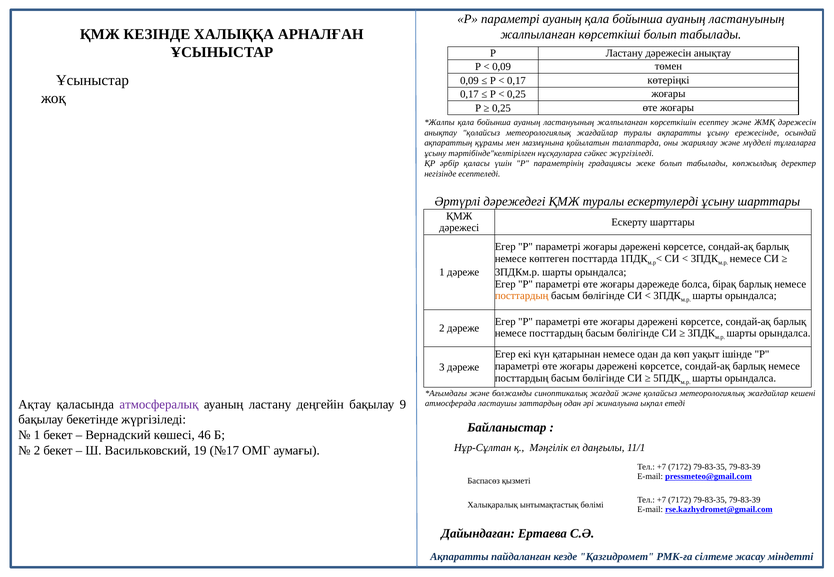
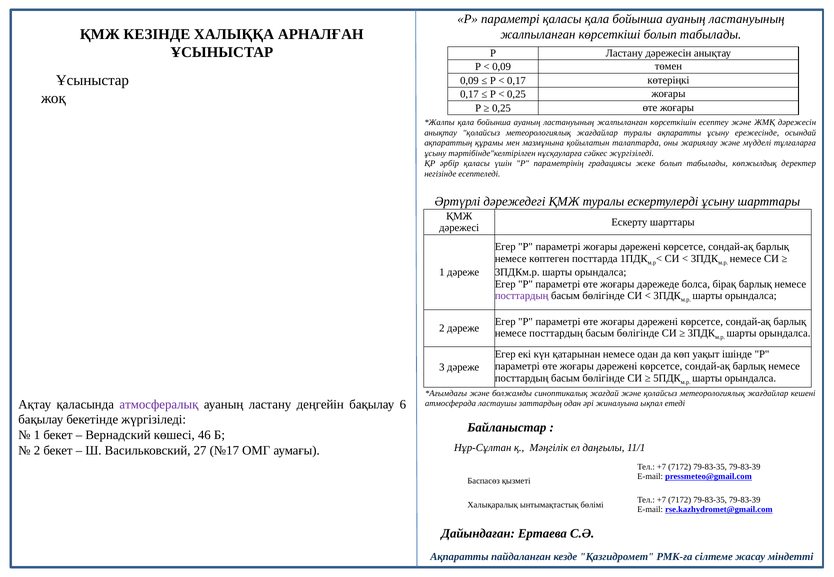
параметрі ауаның: ауаның -> қаласы
посттардың at (522, 296) colour: orange -> purple
9: 9 -> 6
19: 19 -> 27
